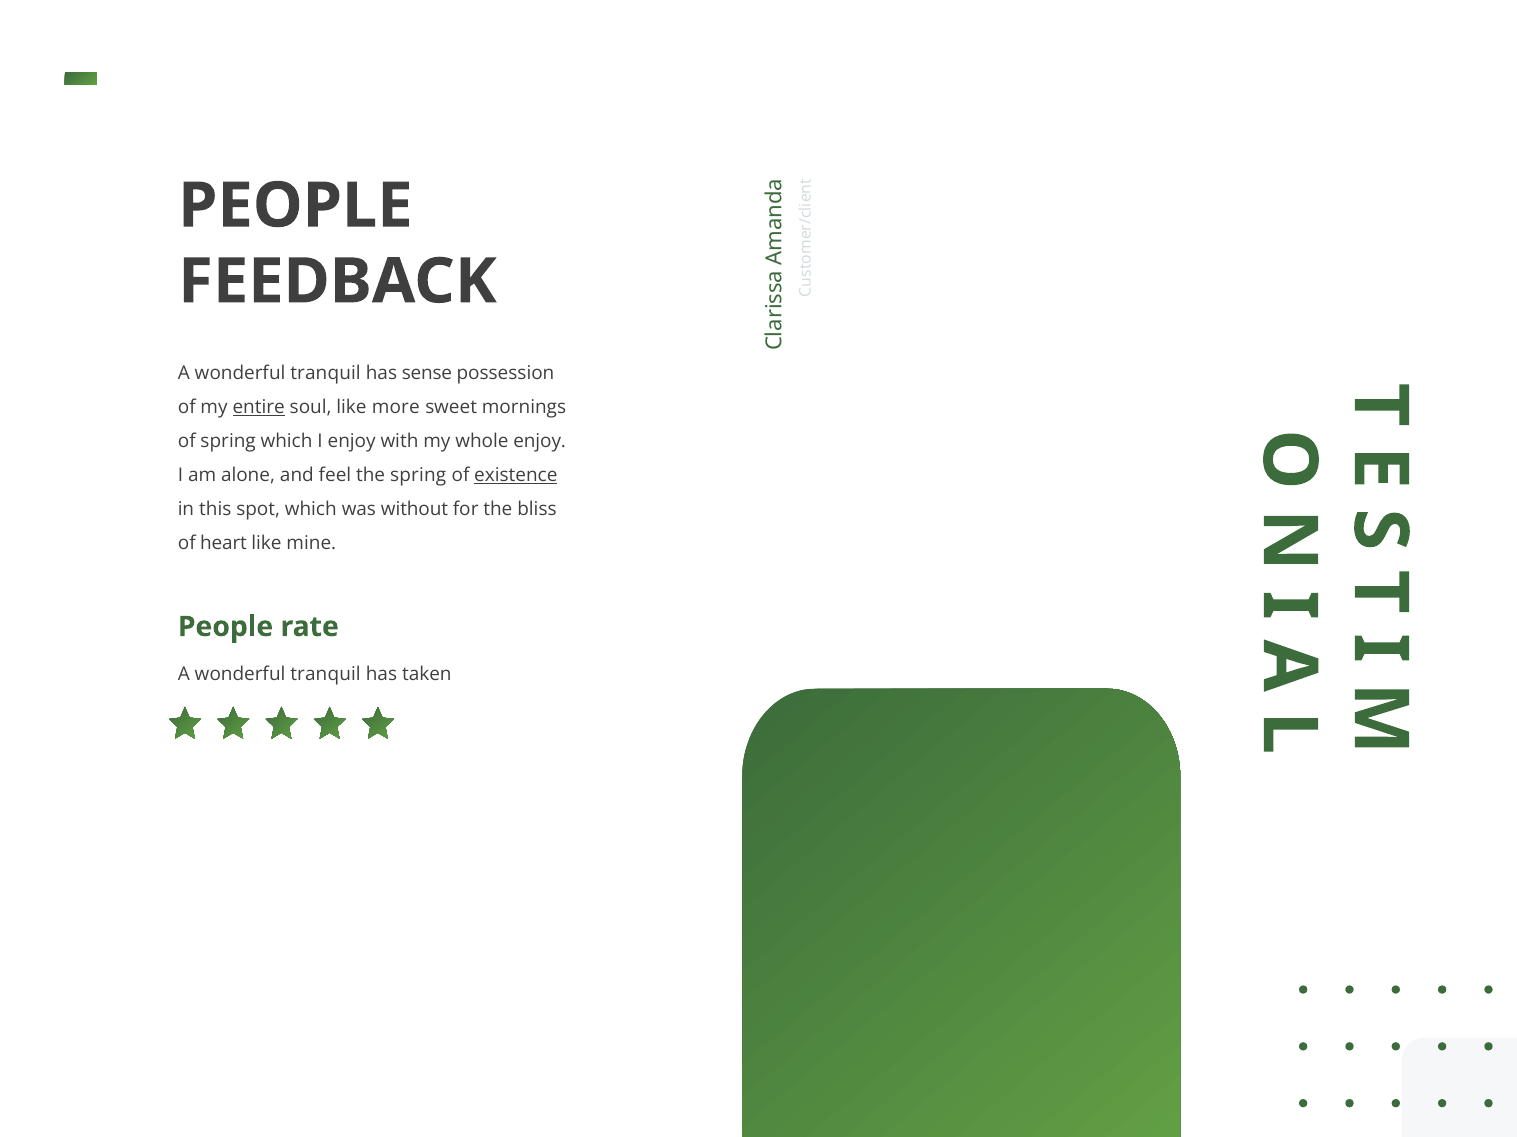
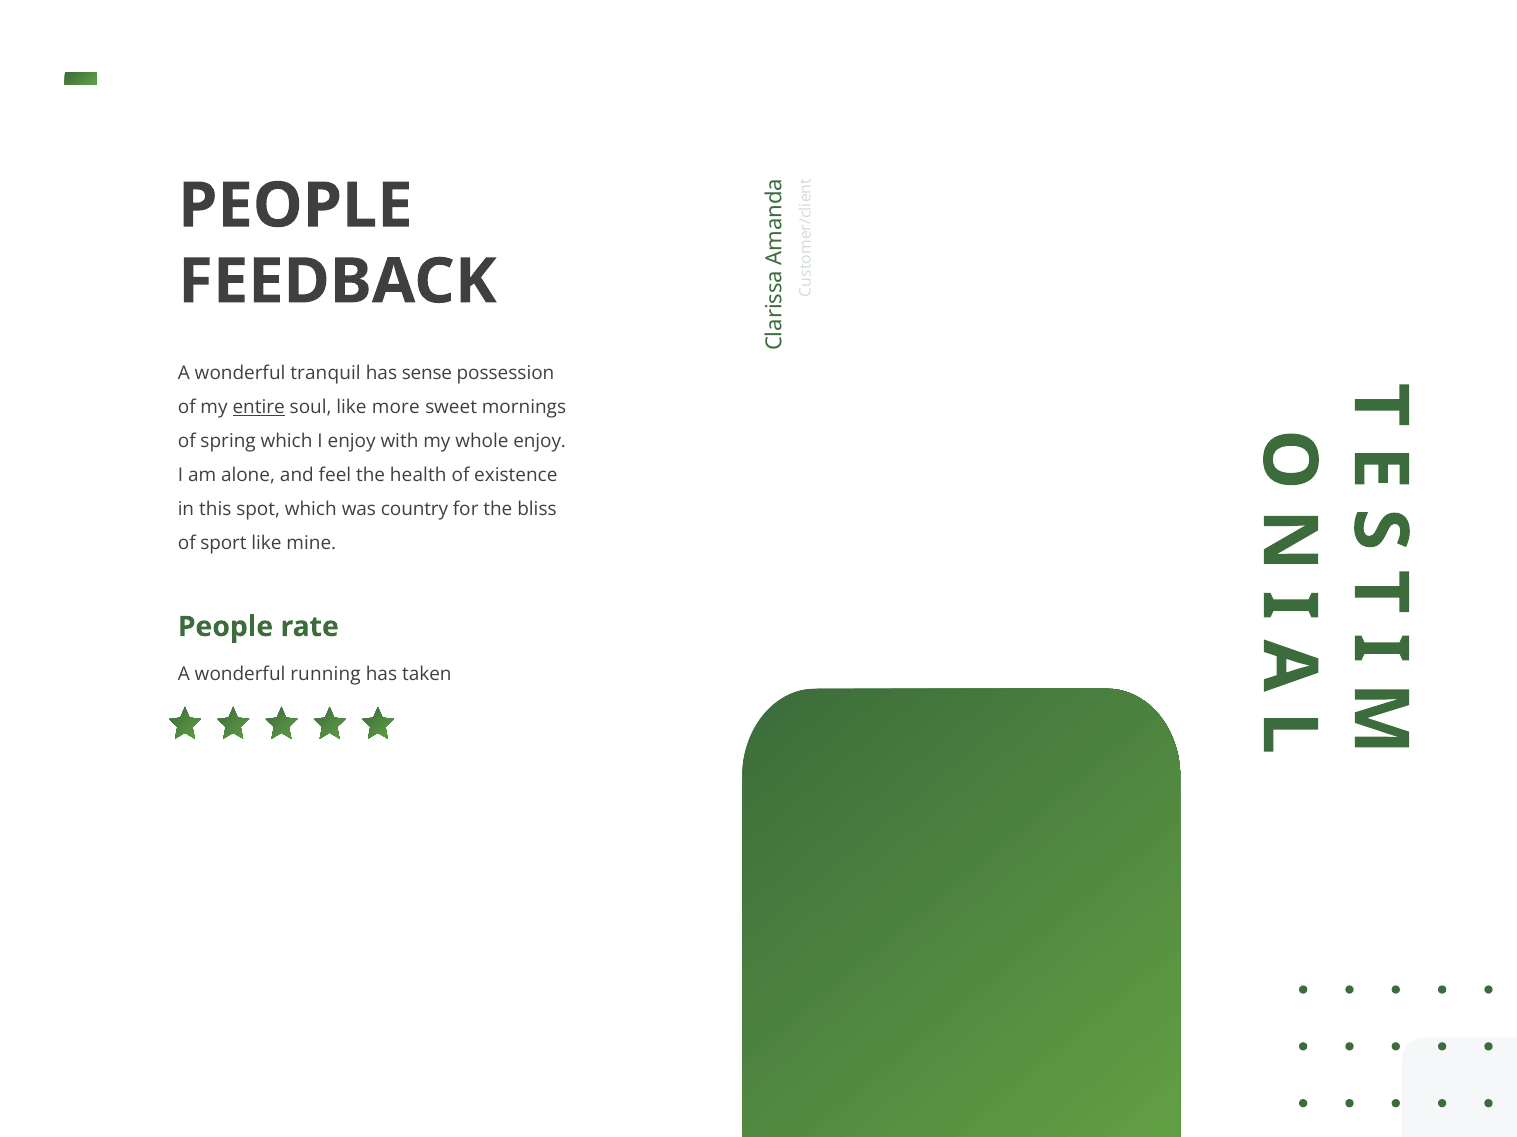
the spring: spring -> health
existence underline: present -> none
without: without -> country
heart: heart -> sport
tranquil at (326, 675): tranquil -> running
